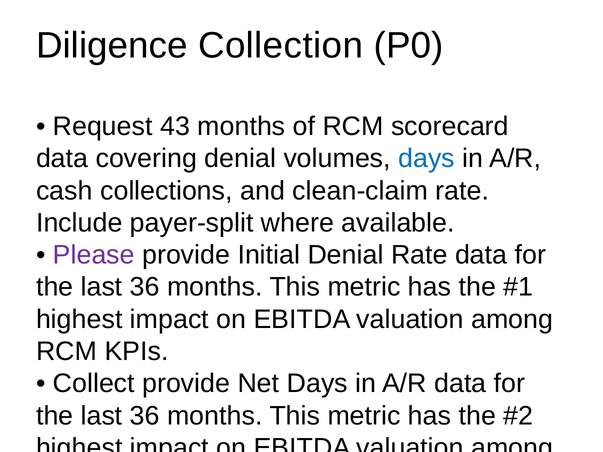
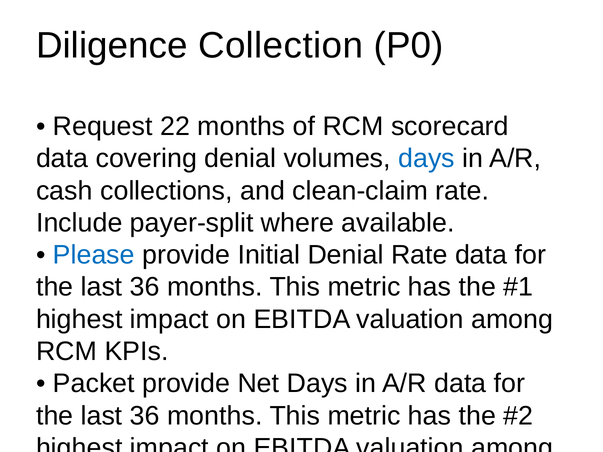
43: 43 -> 22
Please at (94, 255) colour: purple -> blue
Collect at (94, 384): Collect -> Packet
